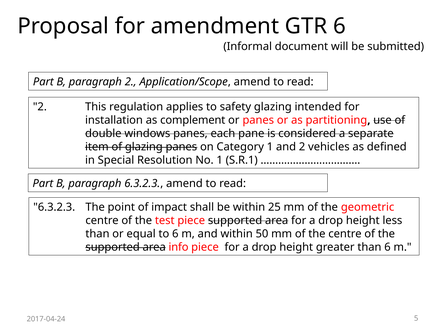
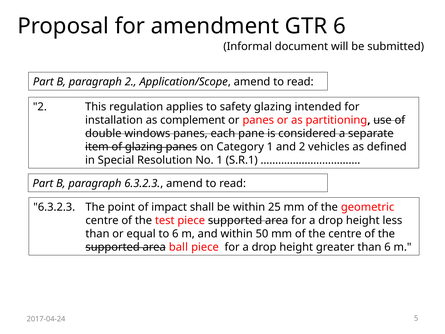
info: info -> ball
